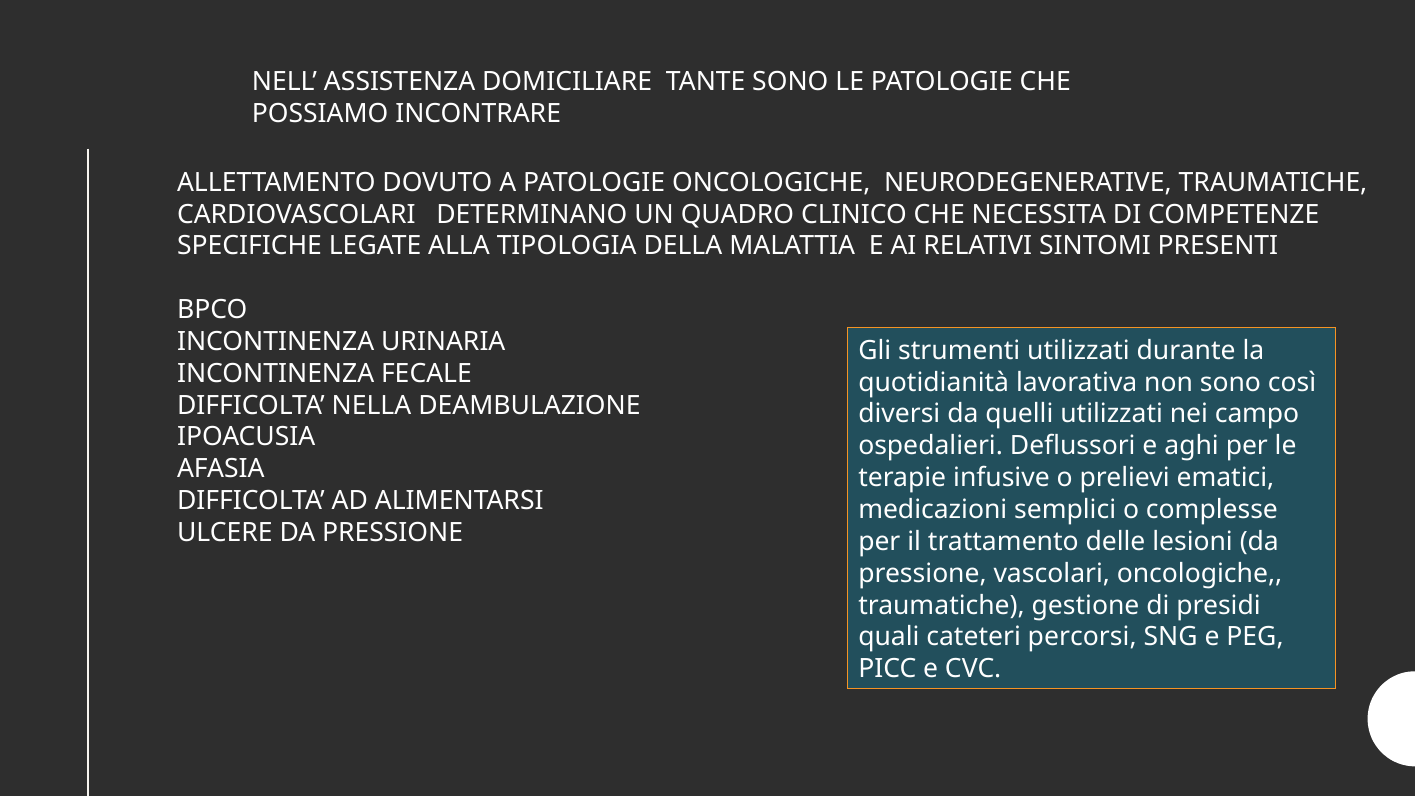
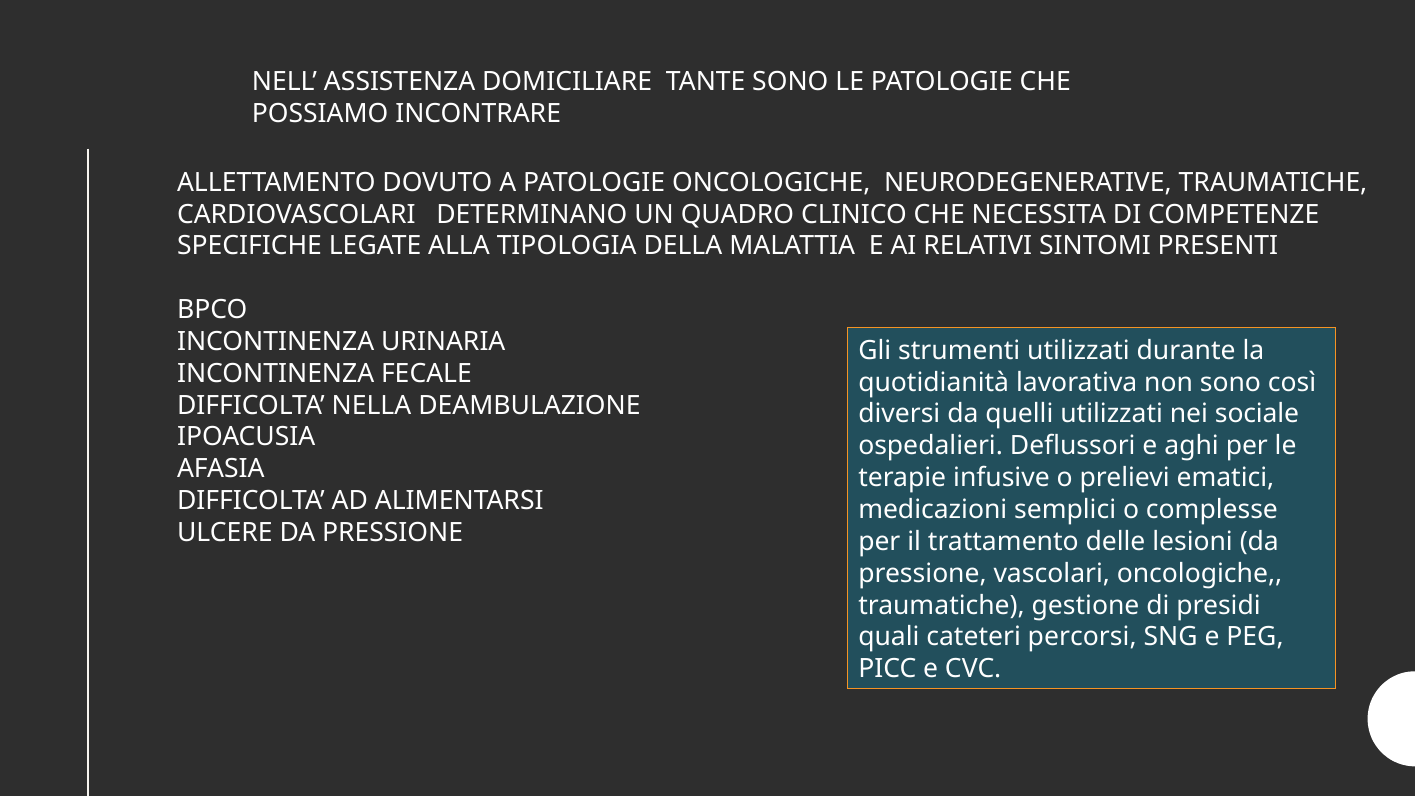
campo: campo -> sociale
